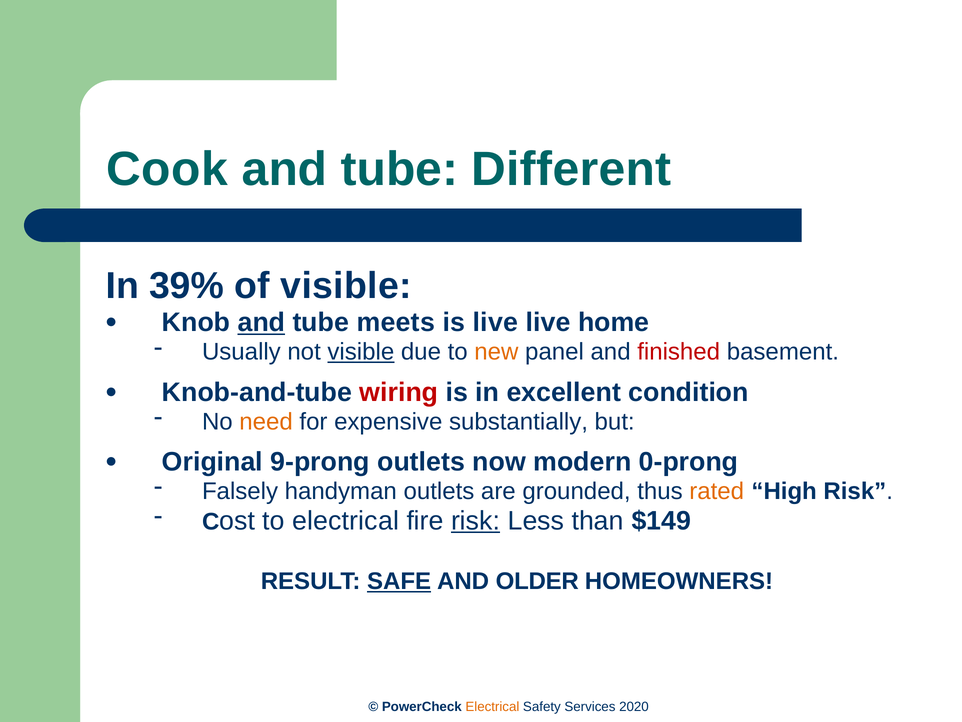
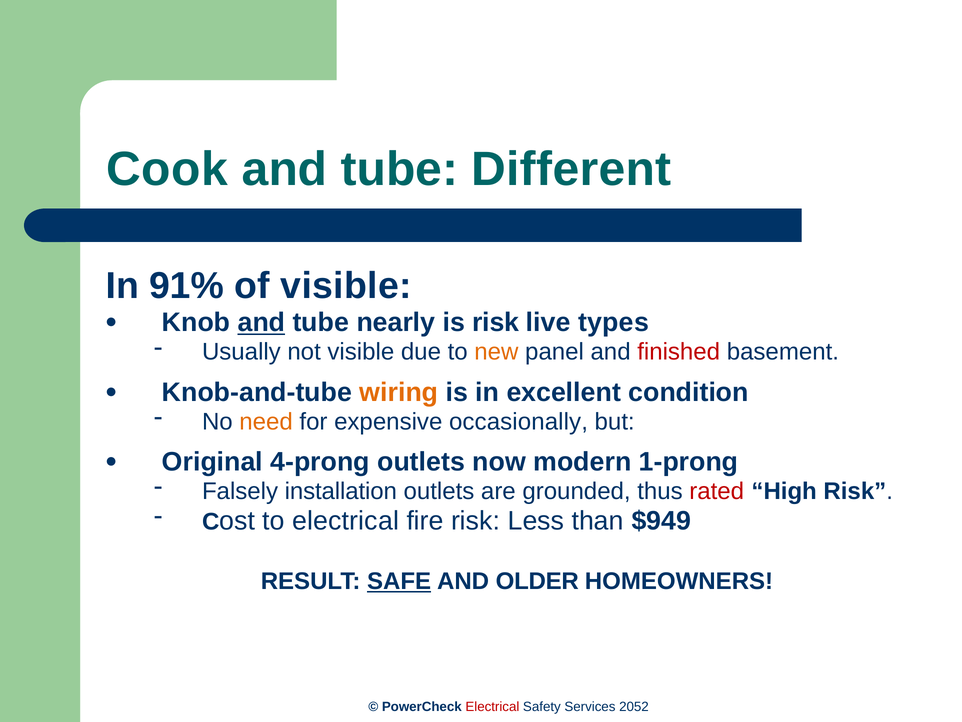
39%: 39% -> 91%
meets: meets -> nearly
is live: live -> risk
home: home -> types
visible at (361, 352) underline: present -> none
wiring colour: red -> orange
substantially: substantially -> occasionally
9-prong: 9-prong -> 4-prong
0-prong: 0-prong -> 1-prong
handyman: handyman -> installation
rated colour: orange -> red
risk at (476, 521) underline: present -> none
$149: $149 -> $949
Electrical at (492, 707) colour: orange -> red
2020: 2020 -> 2052
